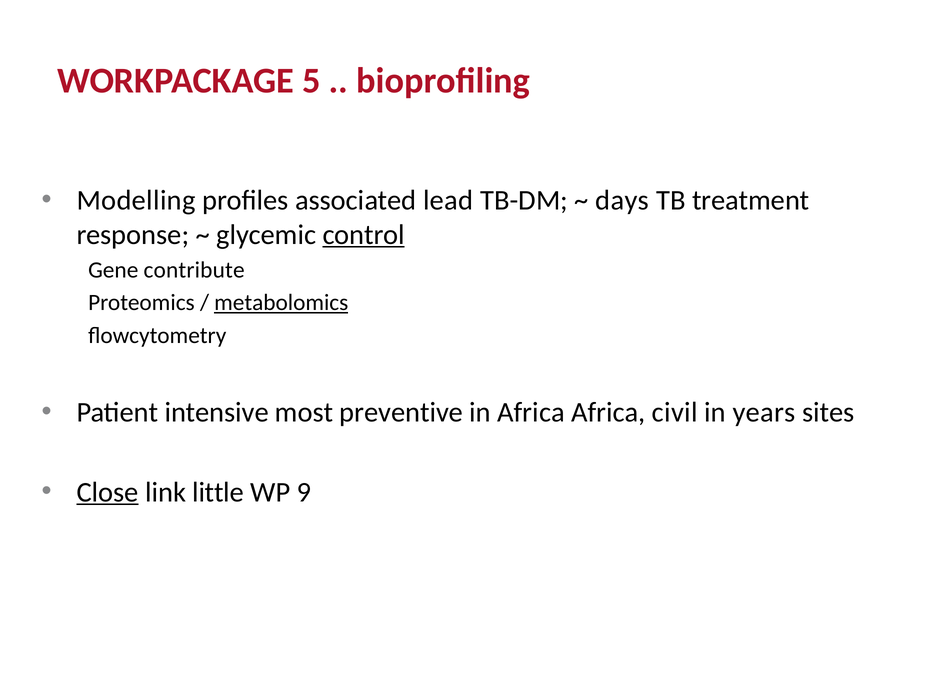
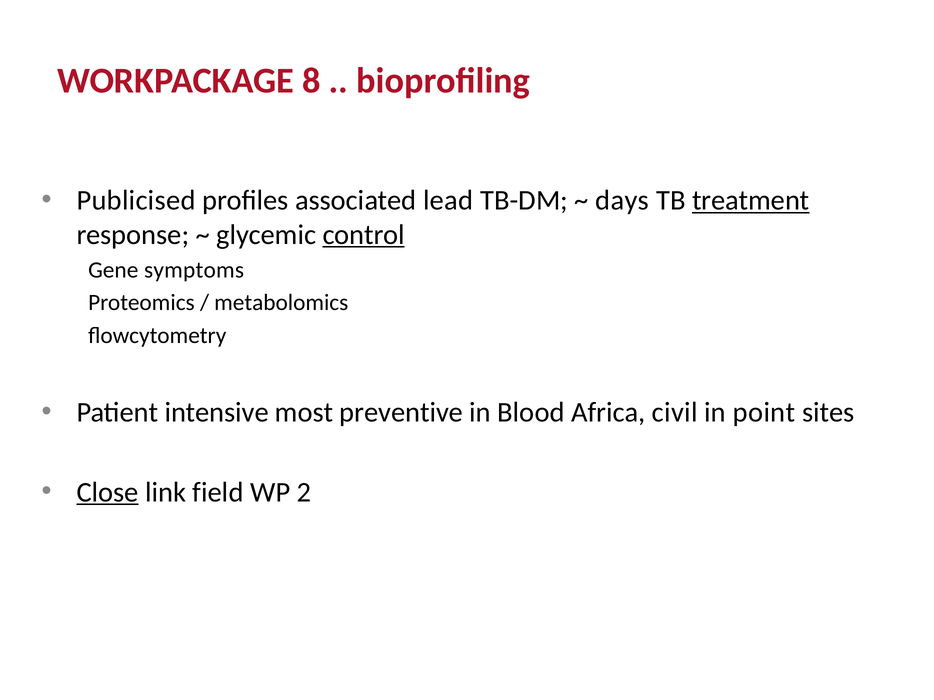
5: 5 -> 8
Modelling: Modelling -> Publicised
treatment underline: none -> present
contribute: contribute -> symptoms
metabolomics underline: present -> none
in Africa: Africa -> Blood
years: years -> point
little: little -> field
9: 9 -> 2
